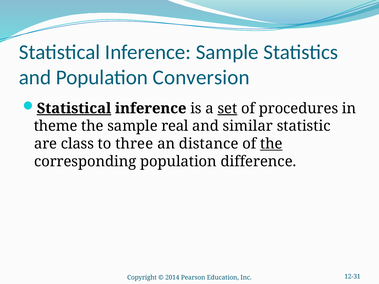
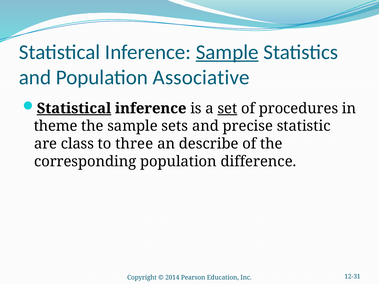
Sample at (227, 52) underline: none -> present
Conversion: Conversion -> Associative
real: real -> sets
similar: similar -> precise
distance: distance -> describe
the at (271, 144) underline: present -> none
